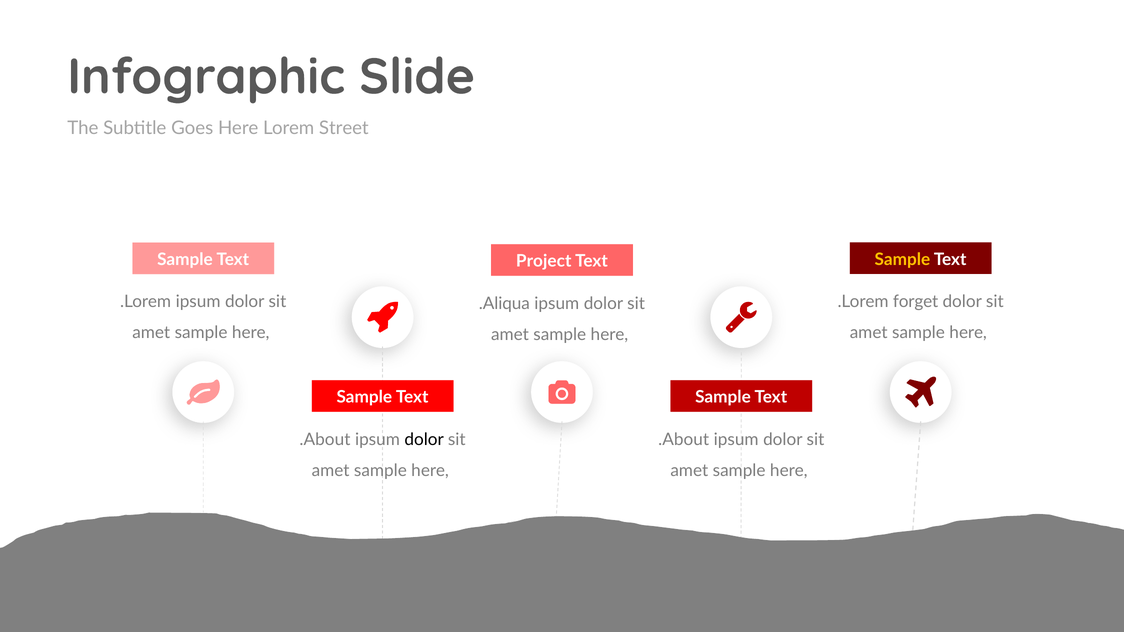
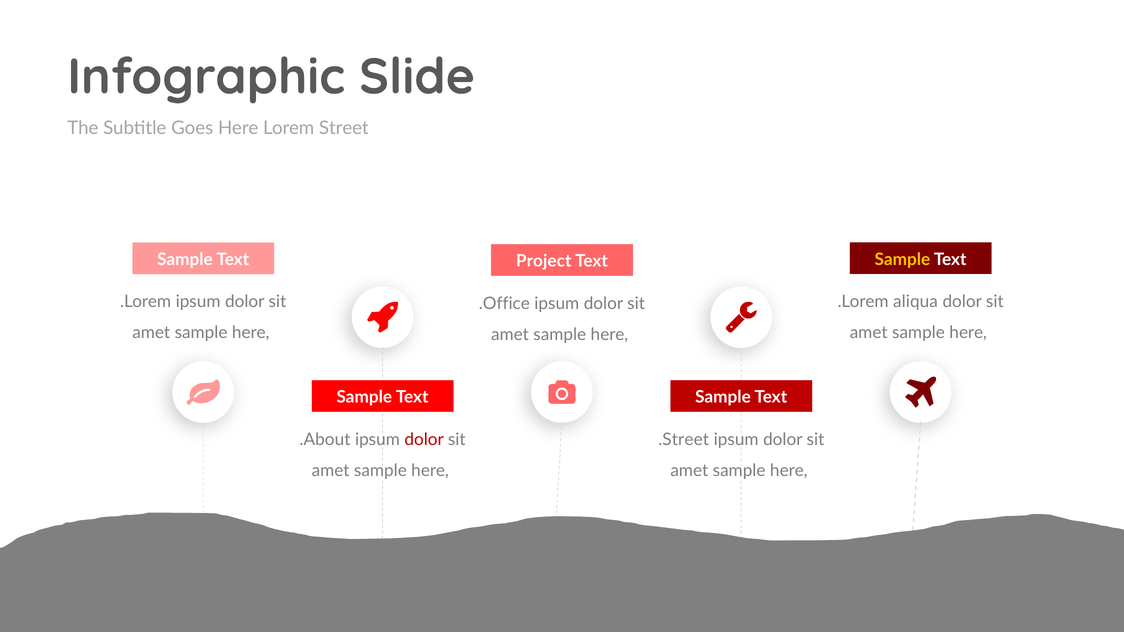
forget: forget -> aliqua
.Aliqua: .Aliqua -> .Office
dolor at (424, 440) colour: black -> red
.About at (684, 440): .About -> .Street
